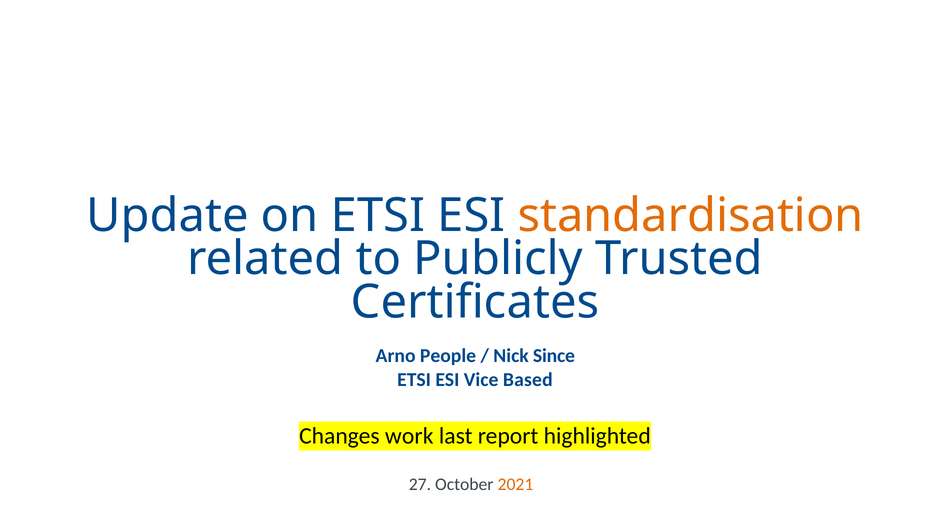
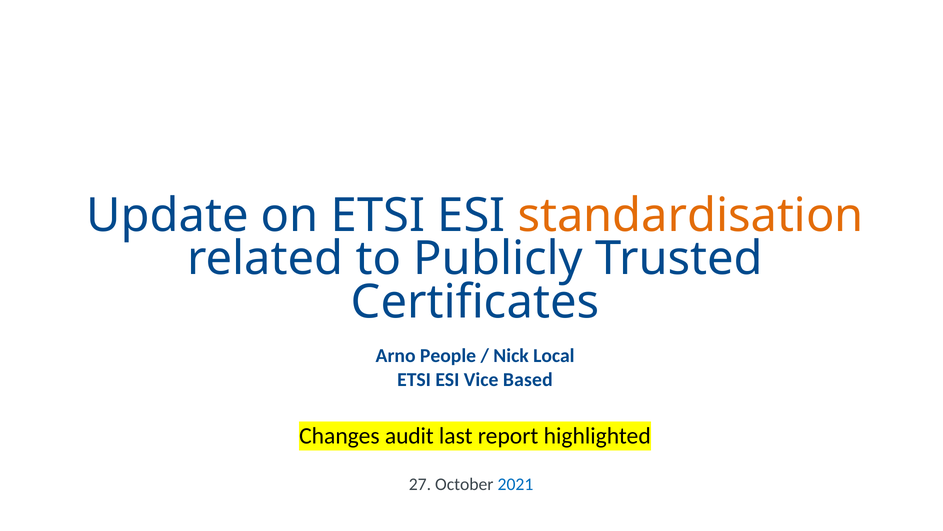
Since: Since -> Local
work: work -> audit
2021 colour: orange -> blue
